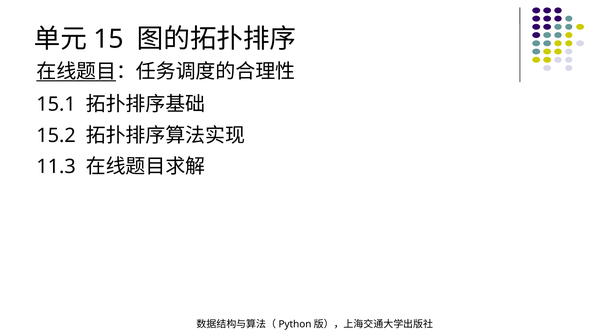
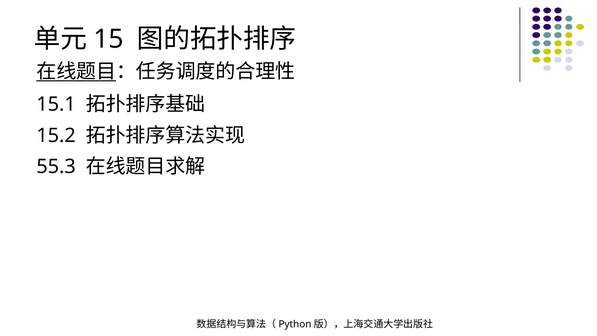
11.3: 11.3 -> 55.3
